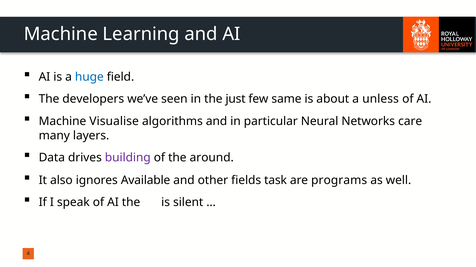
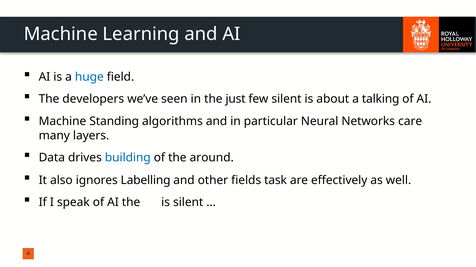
few same: same -> silent
unless: unless -> talking
Visualise: Visualise -> Standing
building colour: purple -> blue
Available: Available -> Labelling
programs: programs -> effectively
